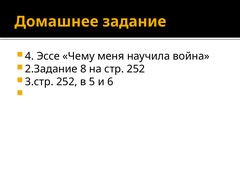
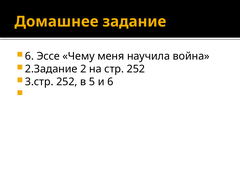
4 at (29, 56): 4 -> 6
8: 8 -> 2
